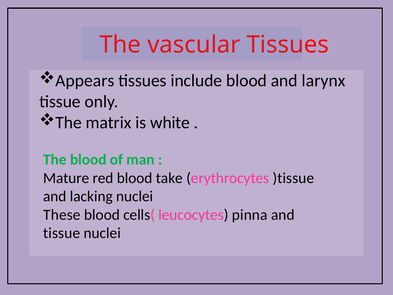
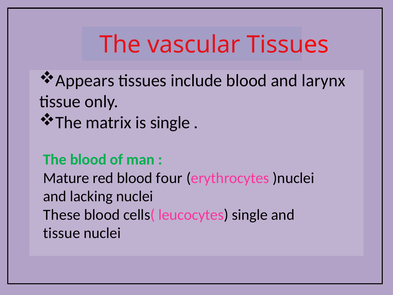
is white: white -> single
take: take -> four
)tissue: )tissue -> )nuclei
leucocytes pinna: pinna -> single
